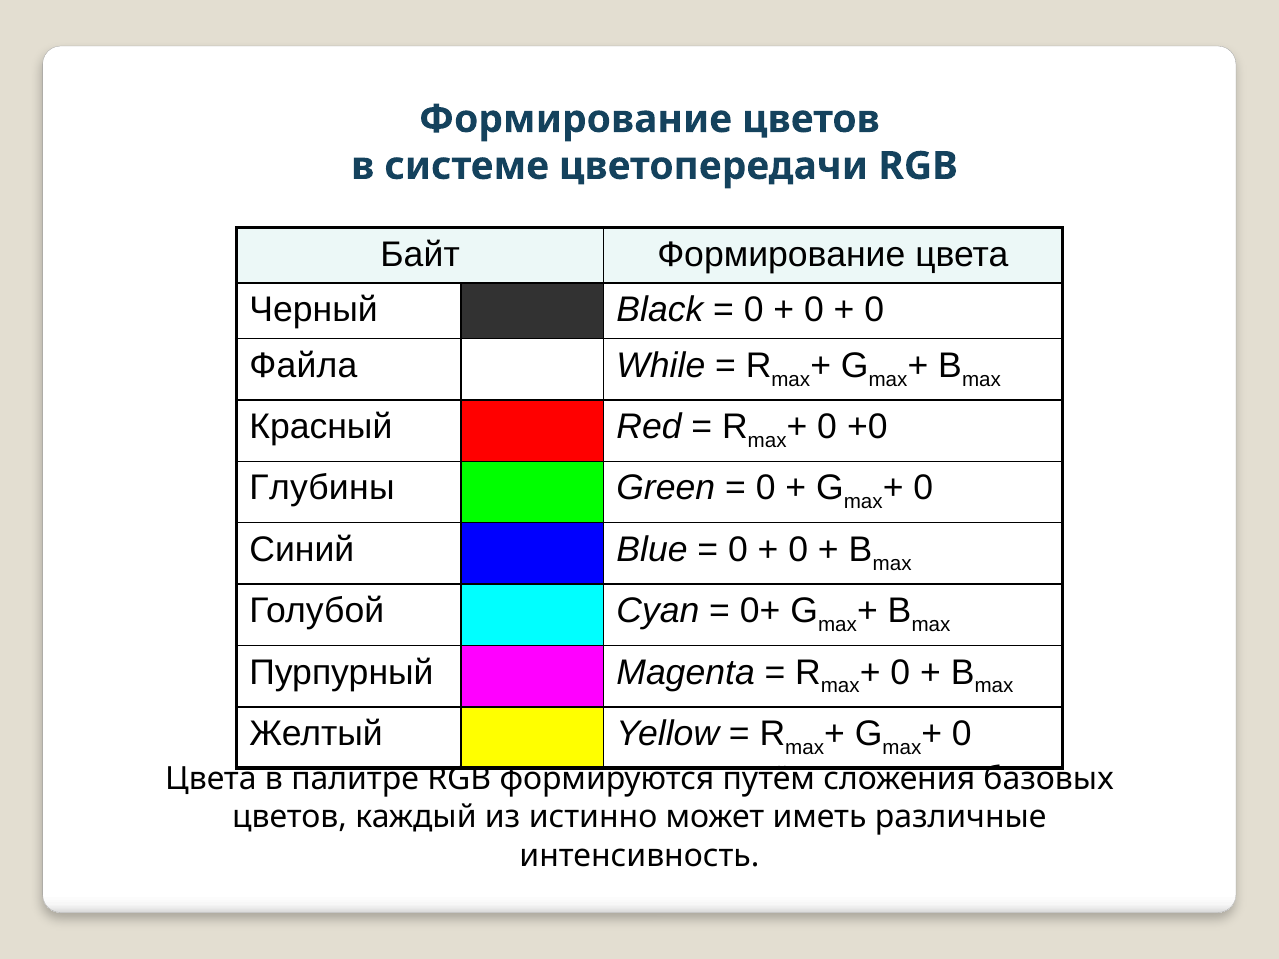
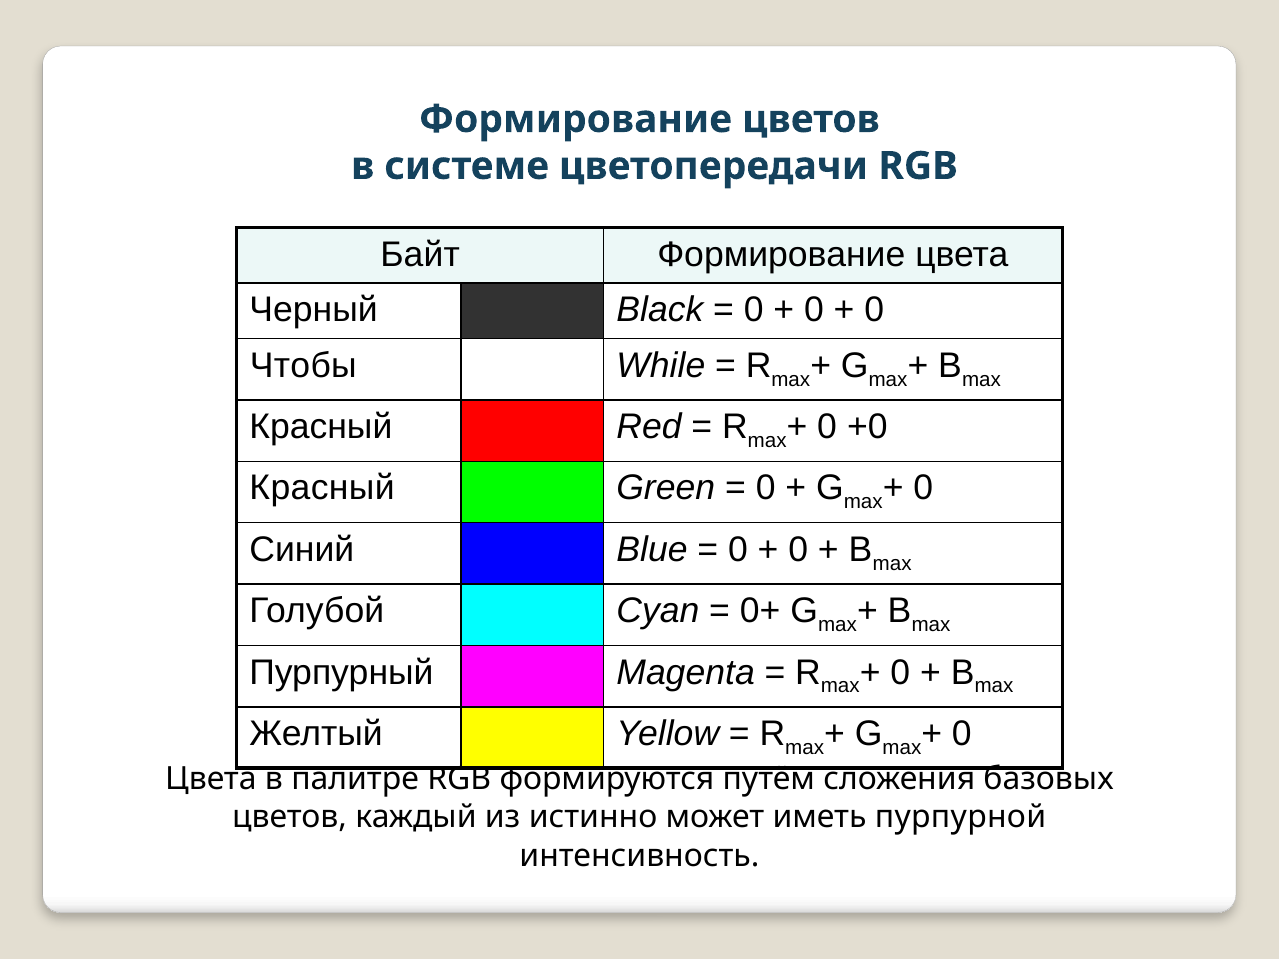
Файла: Файла -> Чтобы
Глубины at (322, 488): Глубины -> Красный
различные: различные -> пурпурной
